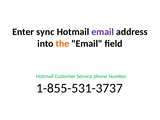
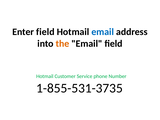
Enter sync: sync -> field
email at (103, 32) colour: purple -> blue
1-855-531-3737: 1-855-531-3737 -> 1-855-531-3735
